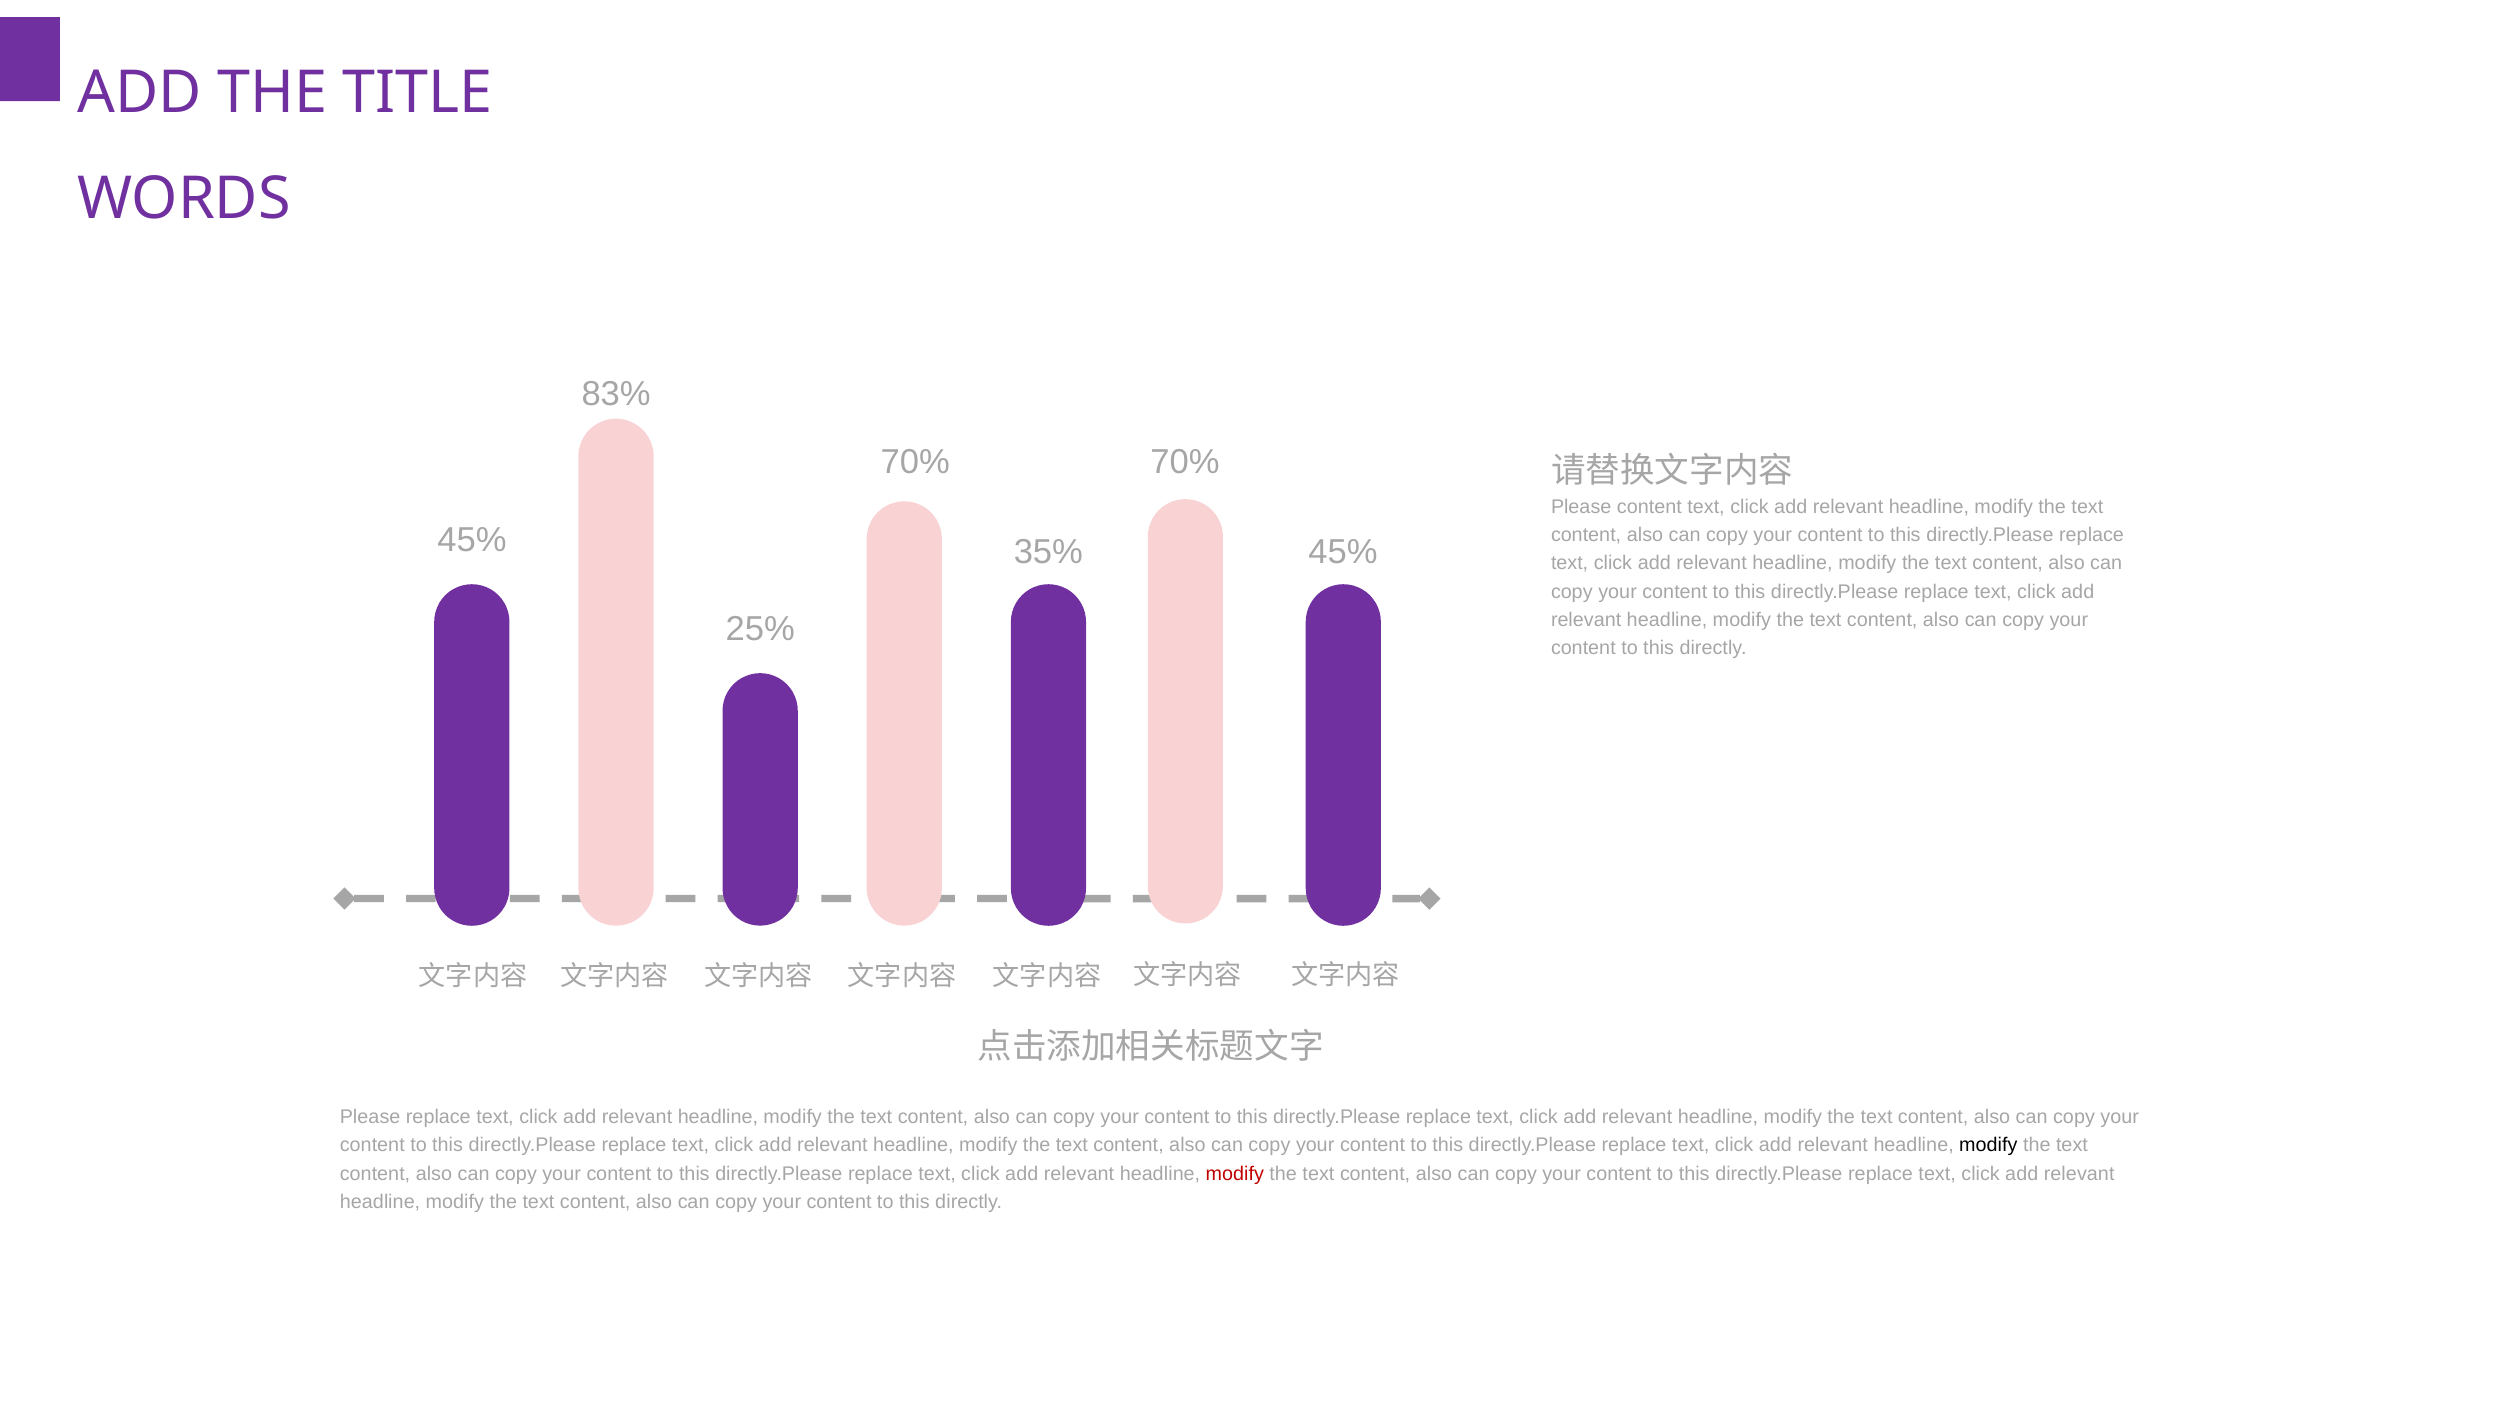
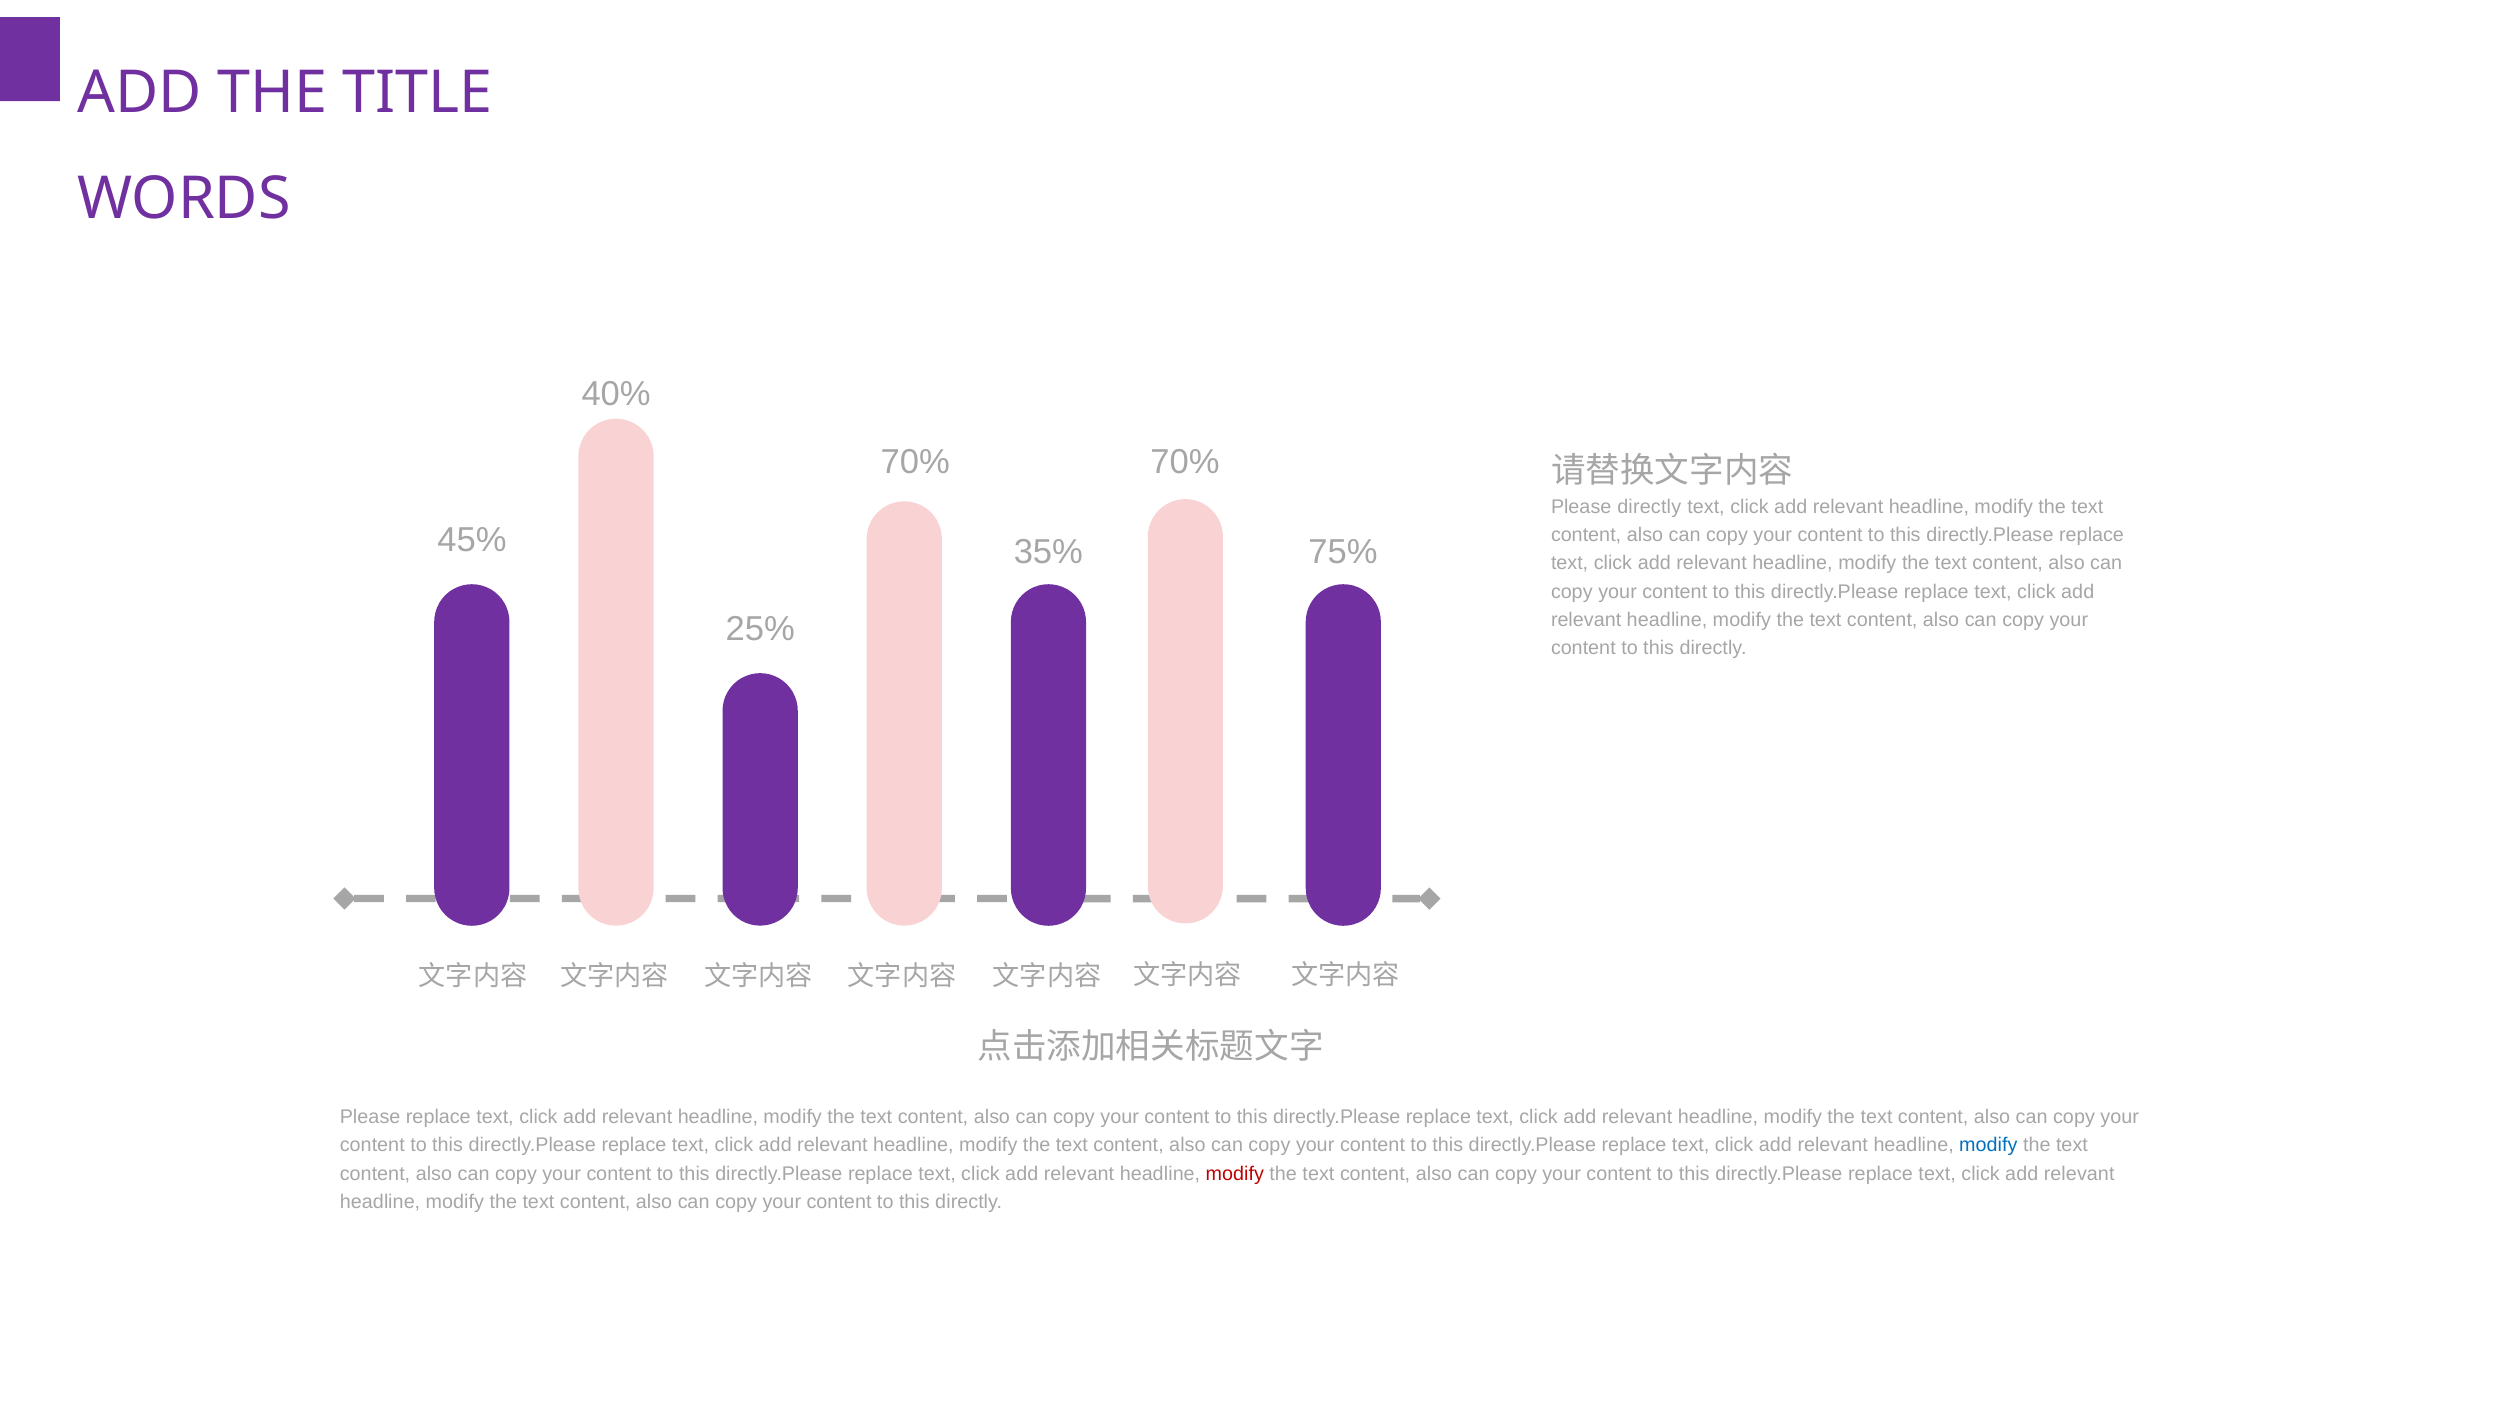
83%: 83% -> 40%
Please content: content -> directly
45% at (1343, 552): 45% -> 75%
modify at (1988, 1145) colour: black -> blue
